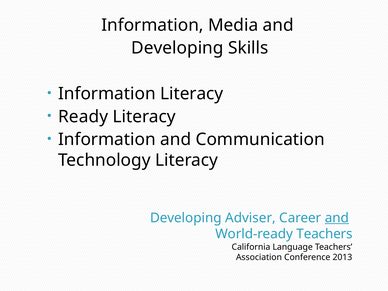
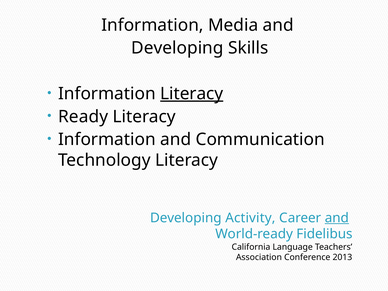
Literacy at (192, 94) underline: none -> present
Adviser: Adviser -> Activity
World-ready Teachers: Teachers -> Fidelibus
